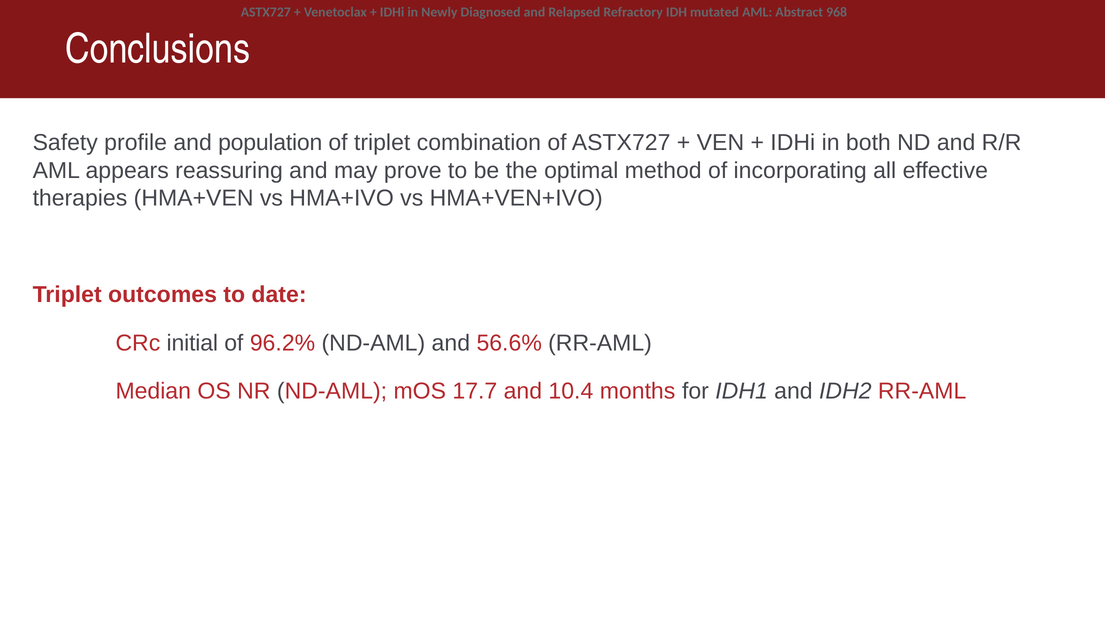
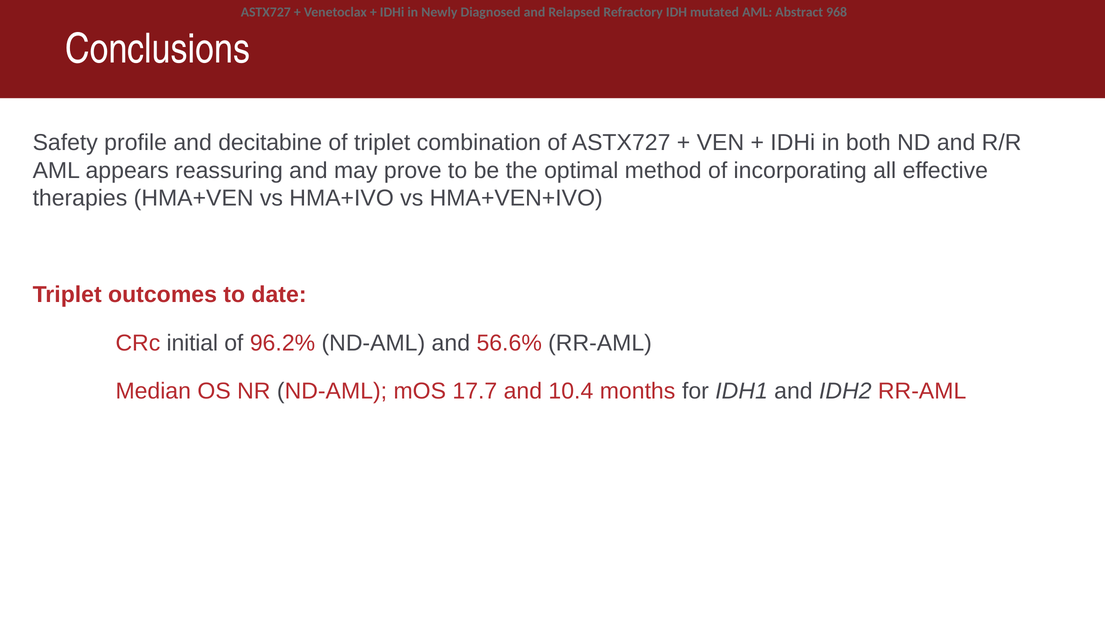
population: population -> decitabine
